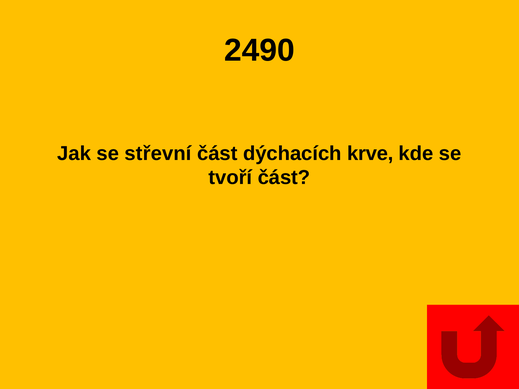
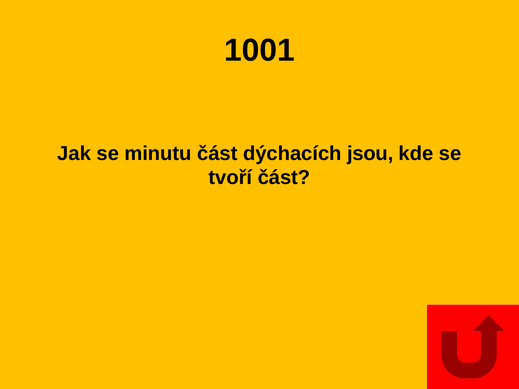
2490: 2490 -> 1001
střevní: střevní -> minutu
krve: krve -> jsou
